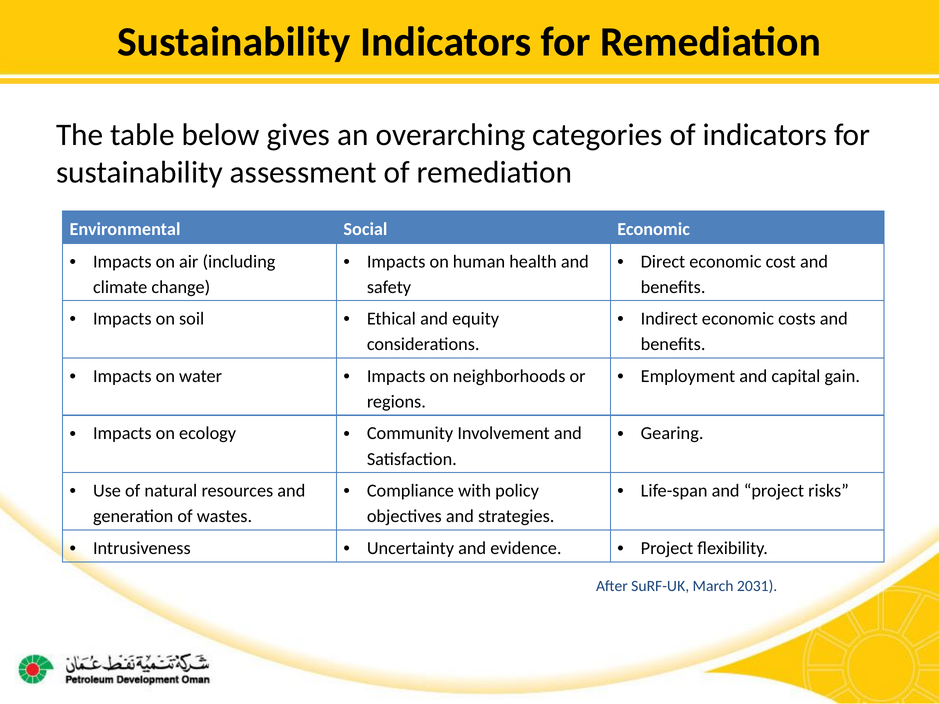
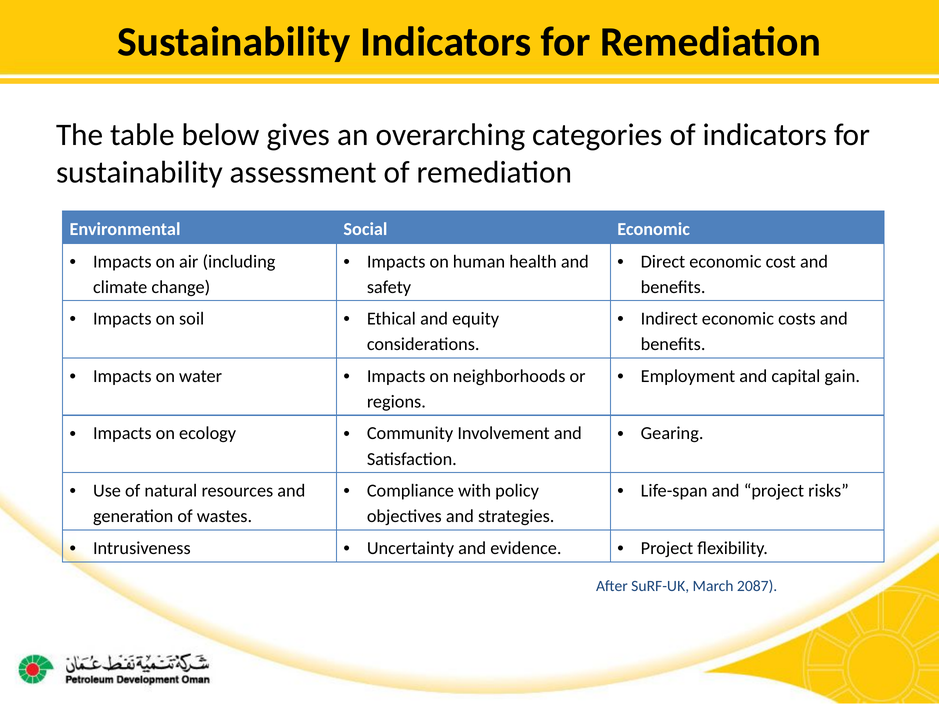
2031: 2031 -> 2087
